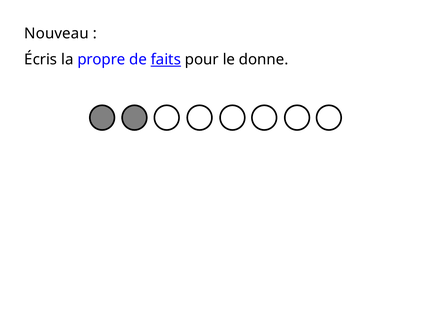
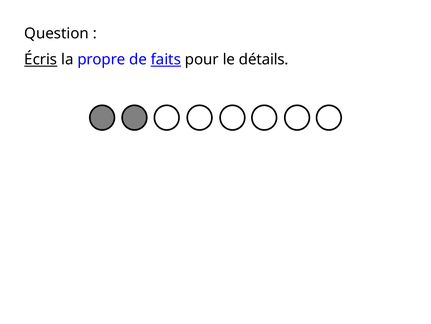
Nouveau: Nouveau -> Question
Écris underline: none -> present
donne: donne -> détails
